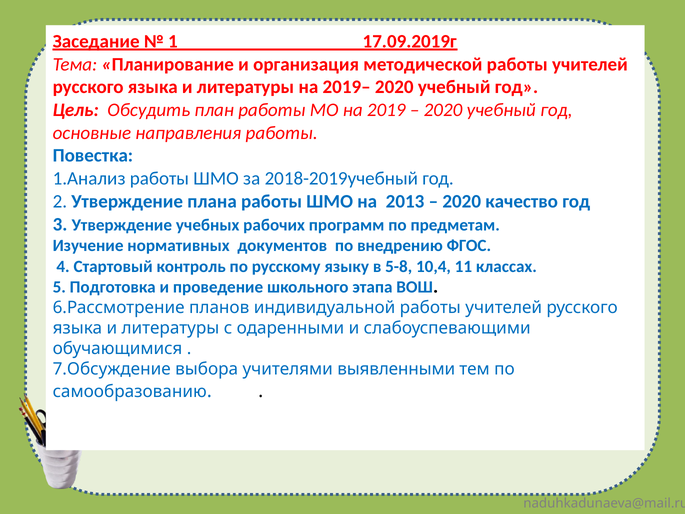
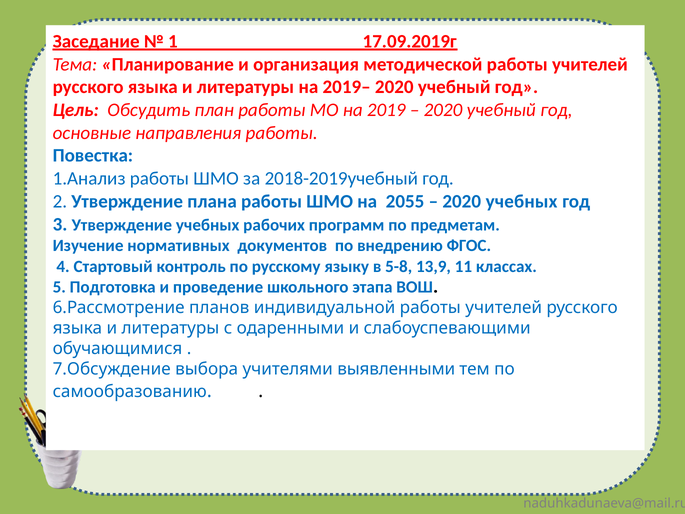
2013: 2013 -> 2055
2020 качество: качество -> учебных
10,4: 10,4 -> 13,9
